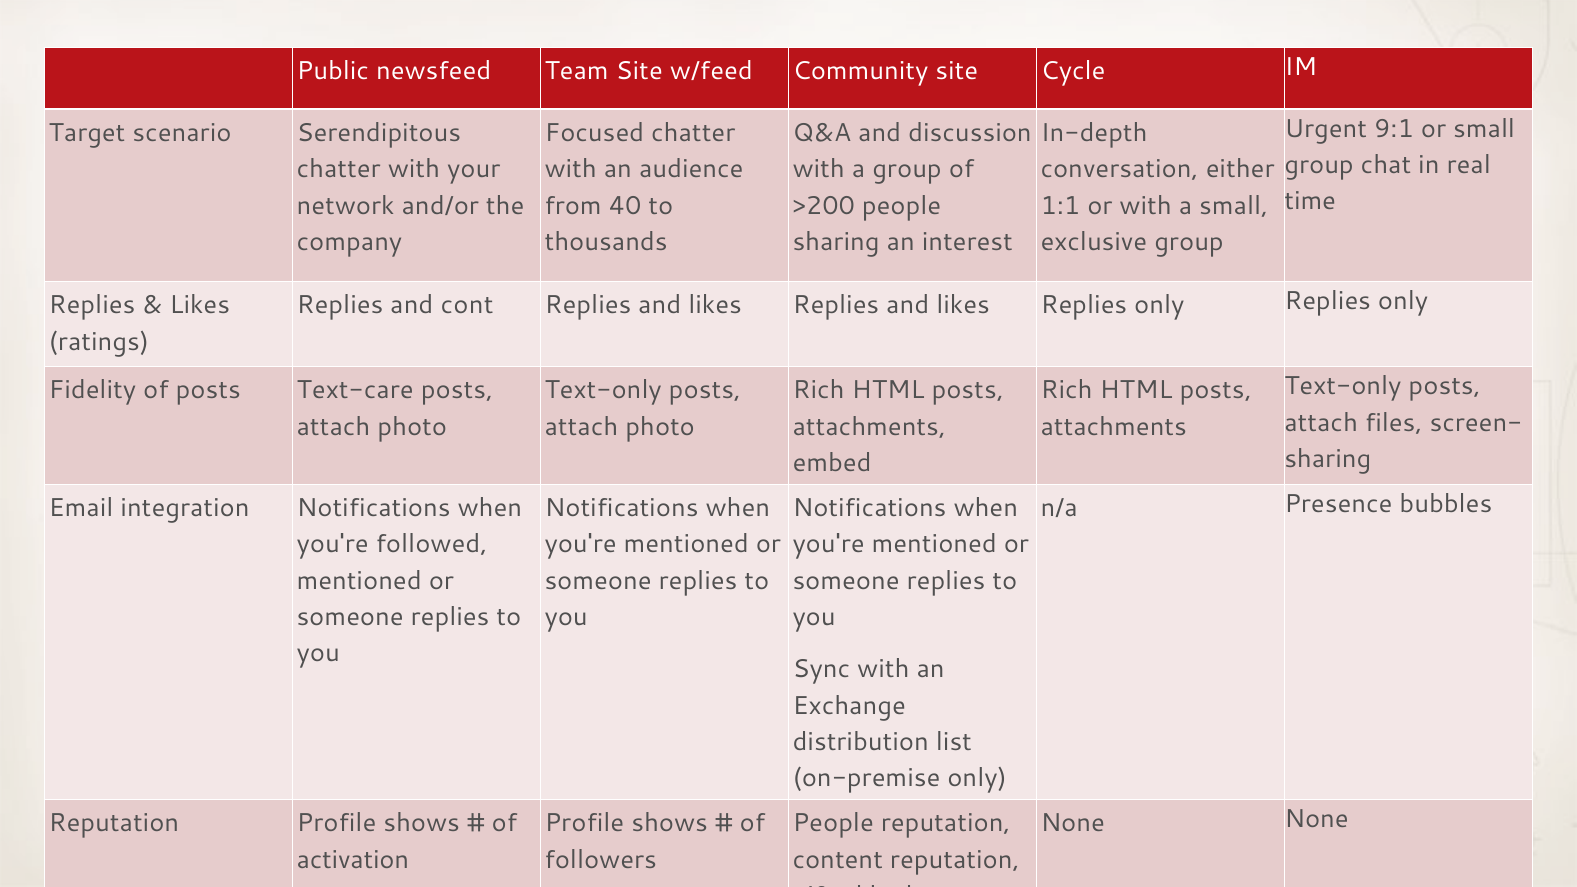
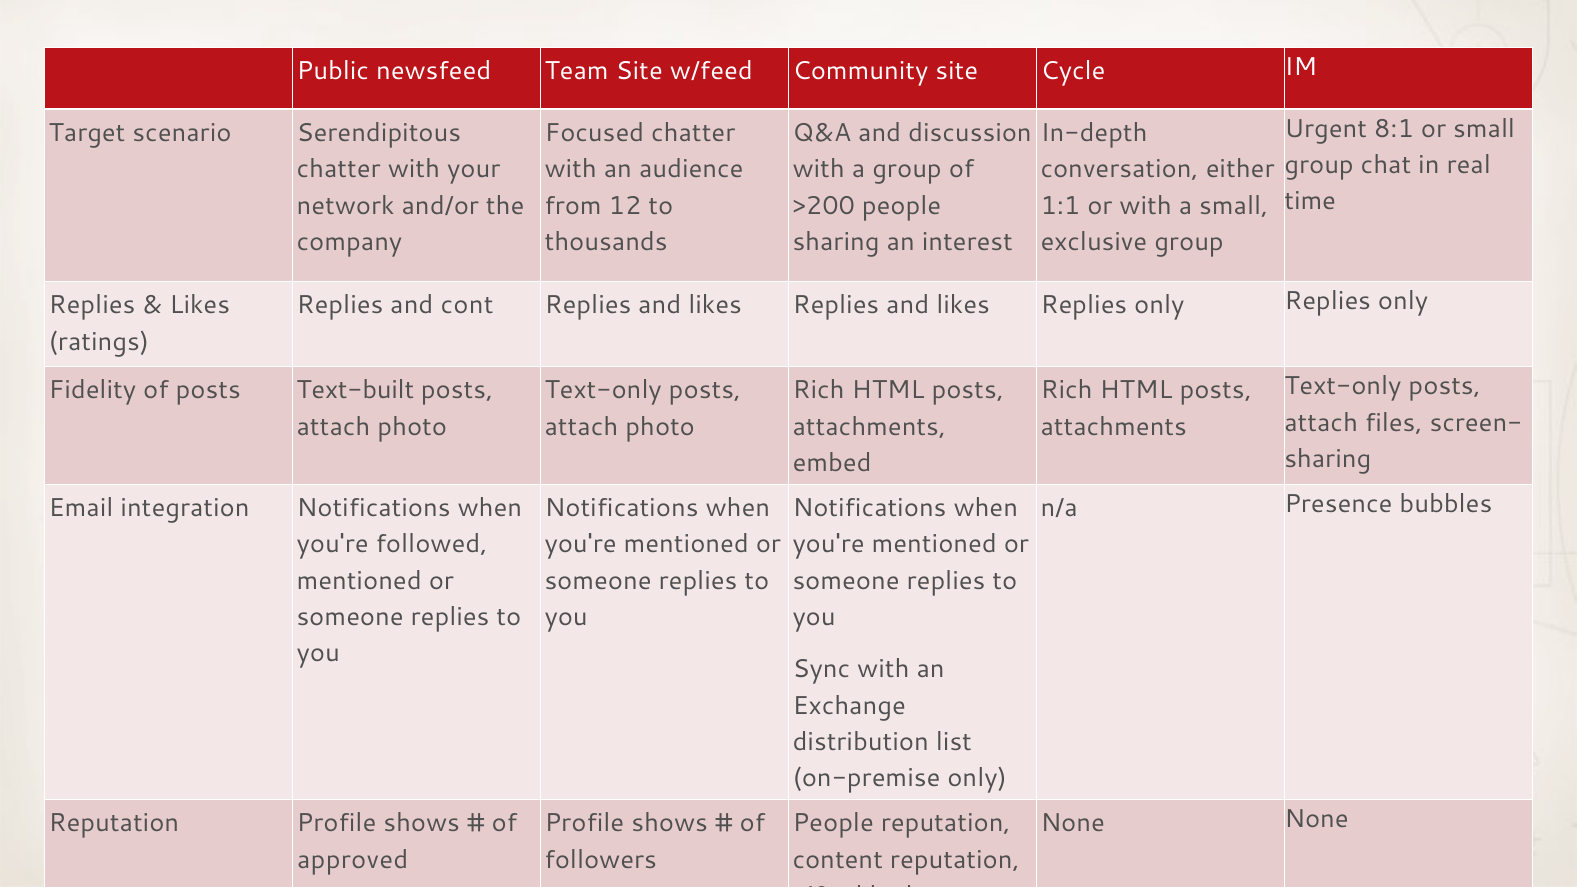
9:1: 9:1 -> 8:1
40: 40 -> 12
Text-care: Text-care -> Text-built
activation: activation -> approved
